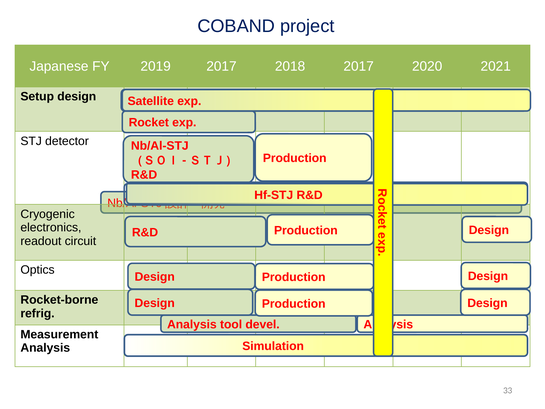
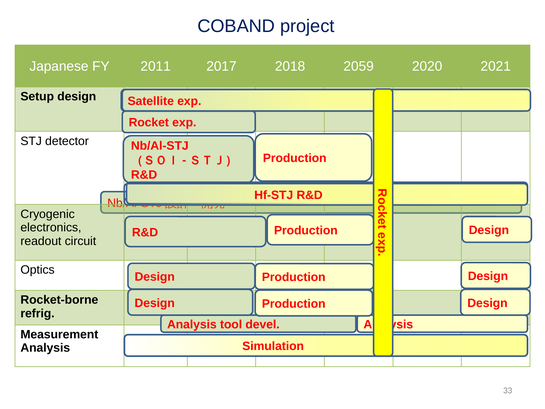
2019: 2019 -> 2011
2018 2017: 2017 -> 2059
